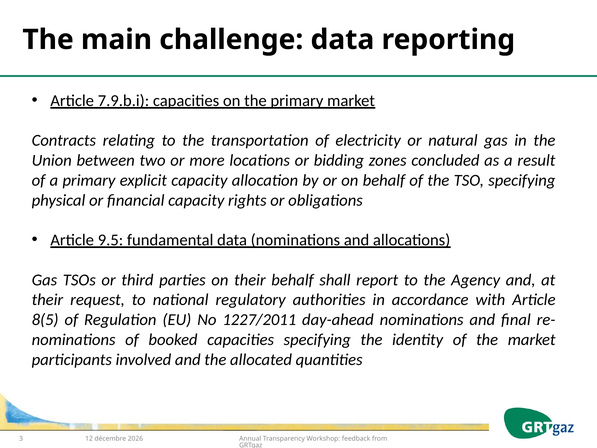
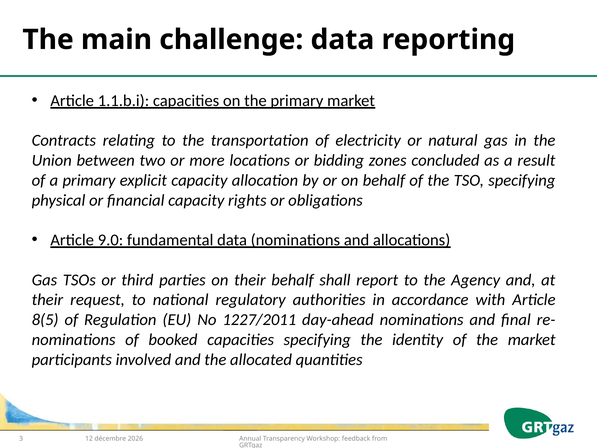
7.9.b.i: 7.9.b.i -> 1.1.b.i
9.5: 9.5 -> 9.0
